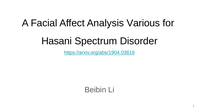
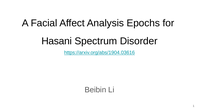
Various: Various -> Epochs
